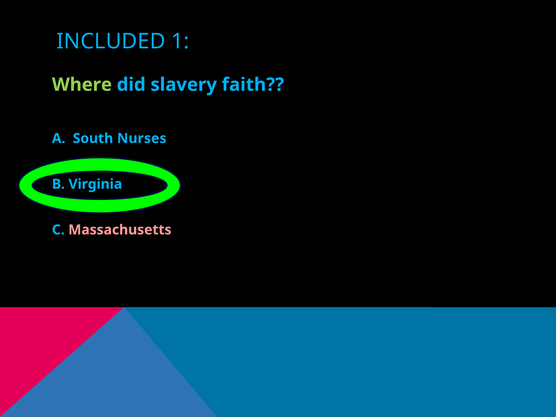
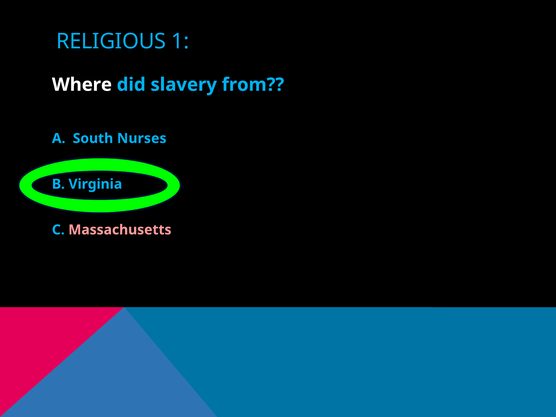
INCLUDED: INCLUDED -> RELIGIOUS
Where colour: light green -> white
faith: faith -> from
